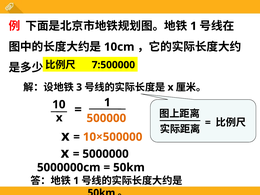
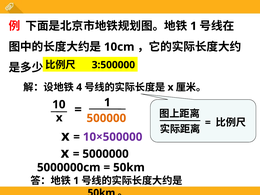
7:500000: 7:500000 -> 3:500000
3: 3 -> 4
10×500000 colour: orange -> purple
